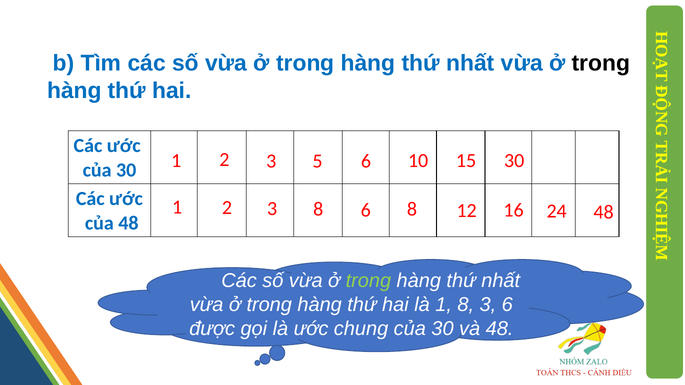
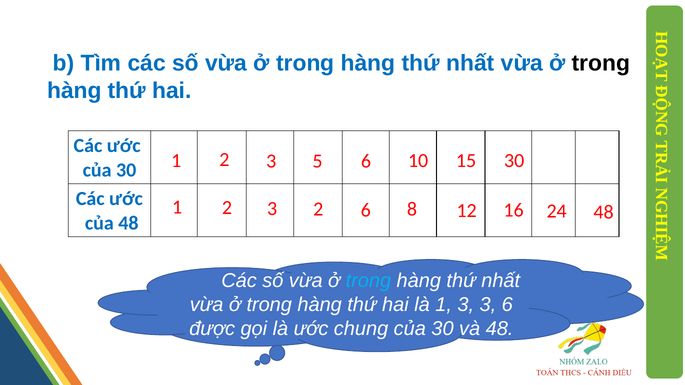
3 8: 8 -> 2
trong at (368, 281) colour: light green -> light blue
1 8: 8 -> 3
